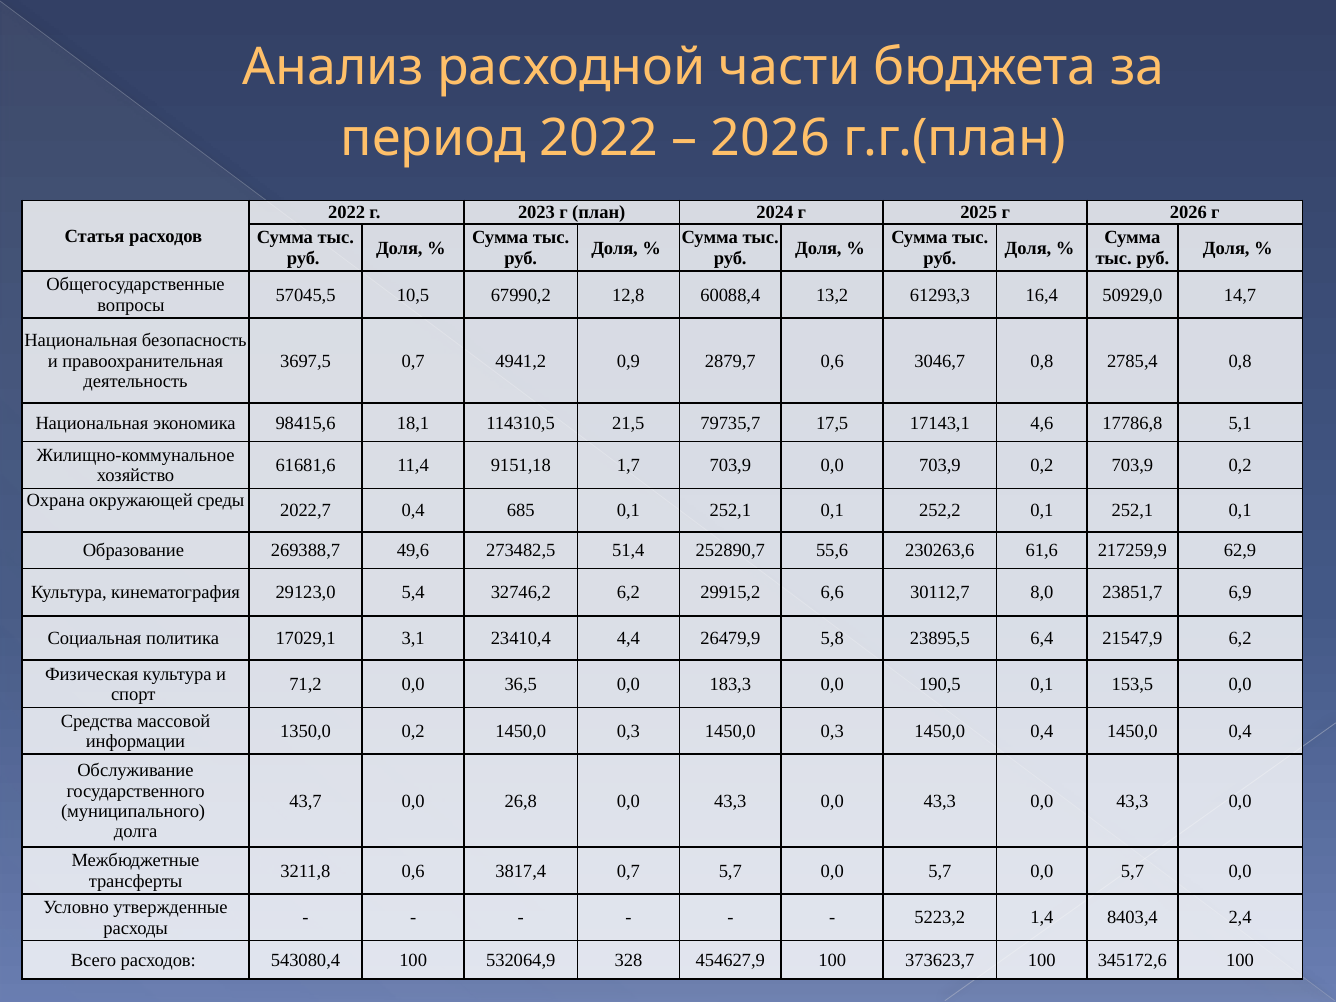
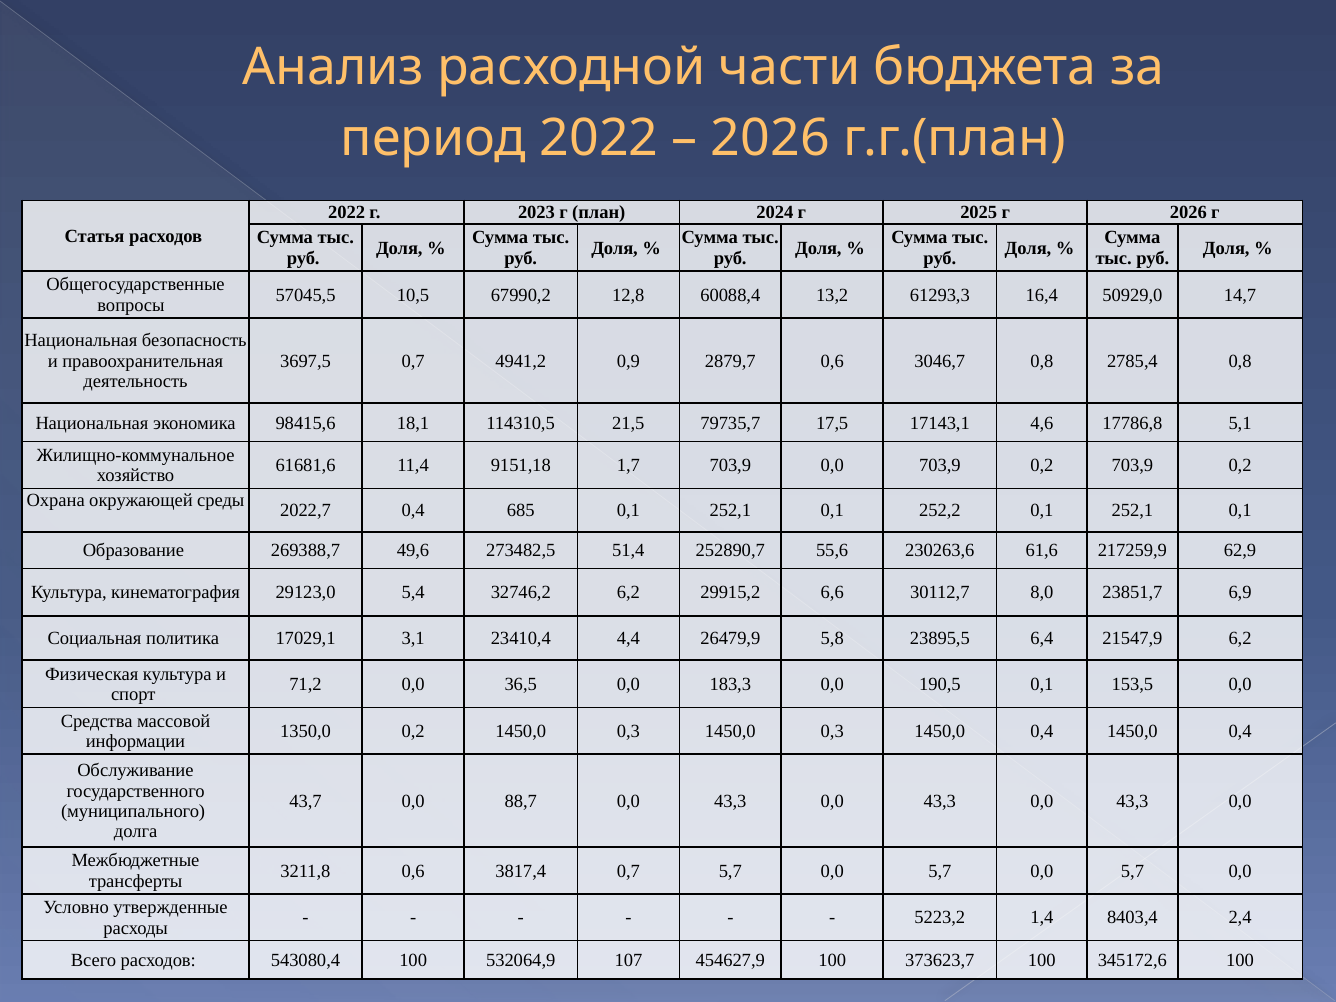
26,8: 26,8 -> 88,7
328: 328 -> 107
